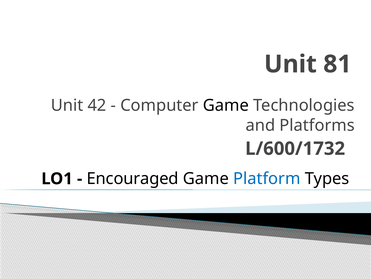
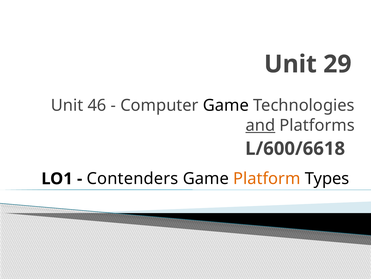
81: 81 -> 29
42: 42 -> 46
and underline: none -> present
L/600/1732: L/600/1732 -> L/600/6618
Encouraged: Encouraged -> Contenders
Platform colour: blue -> orange
